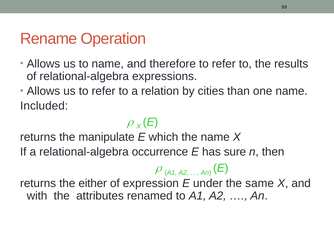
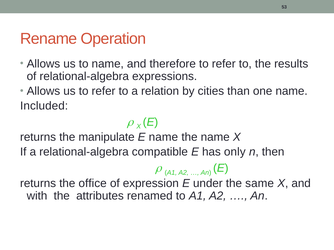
E which: which -> name
occurrence: occurrence -> compatible
sure: sure -> only
either: either -> office
